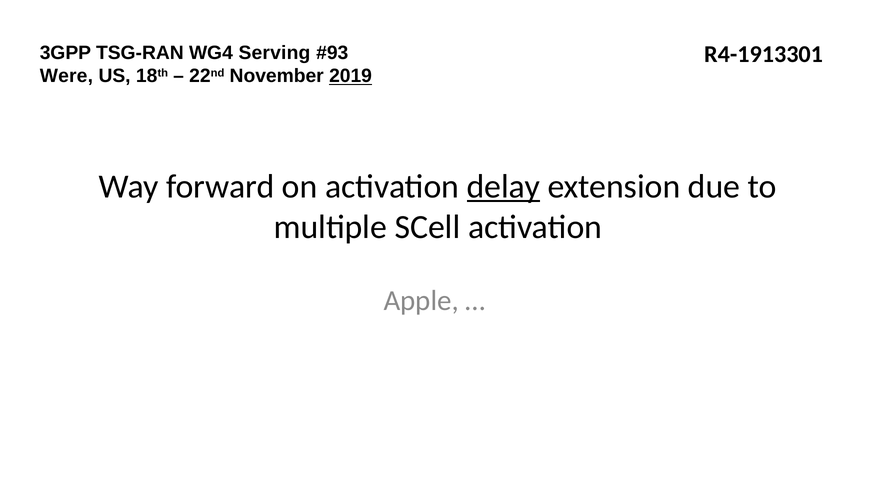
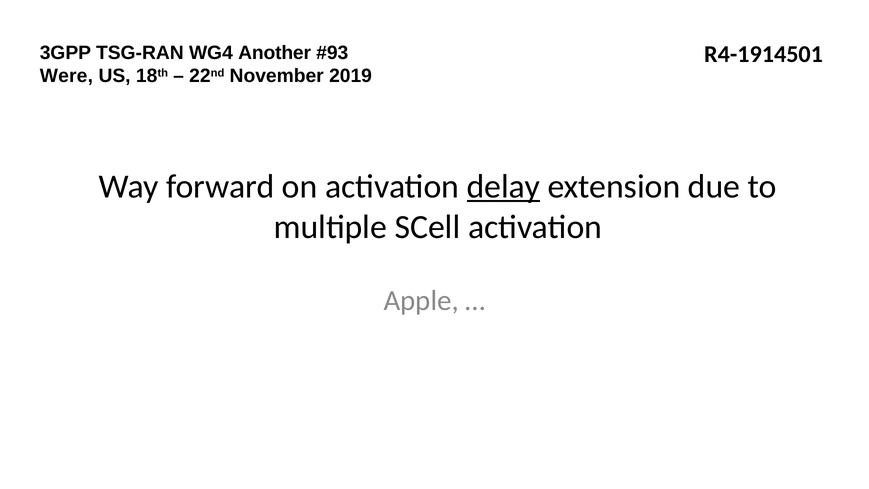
Serving: Serving -> Another
R4-1913301: R4-1913301 -> R4-1914501
2019 underline: present -> none
